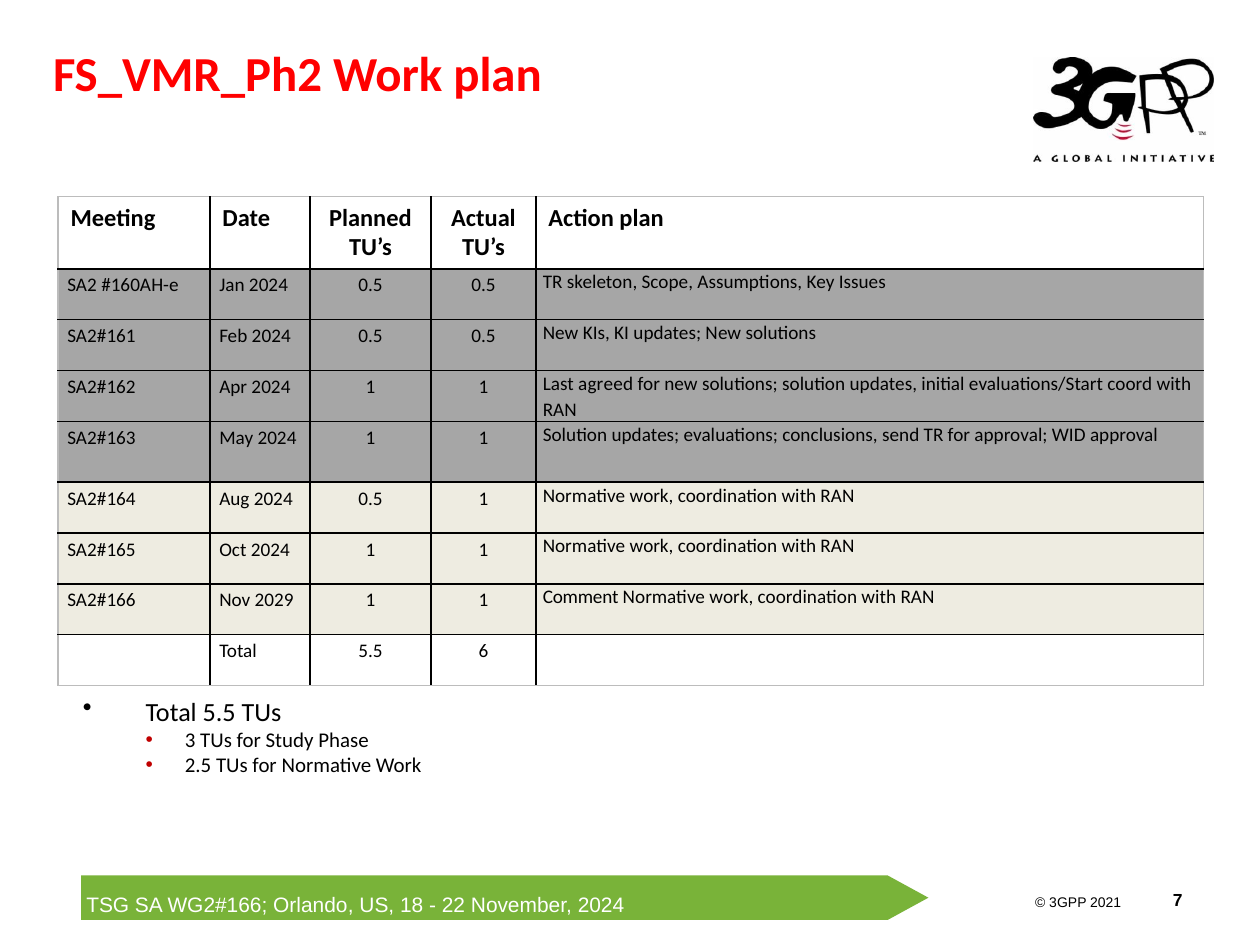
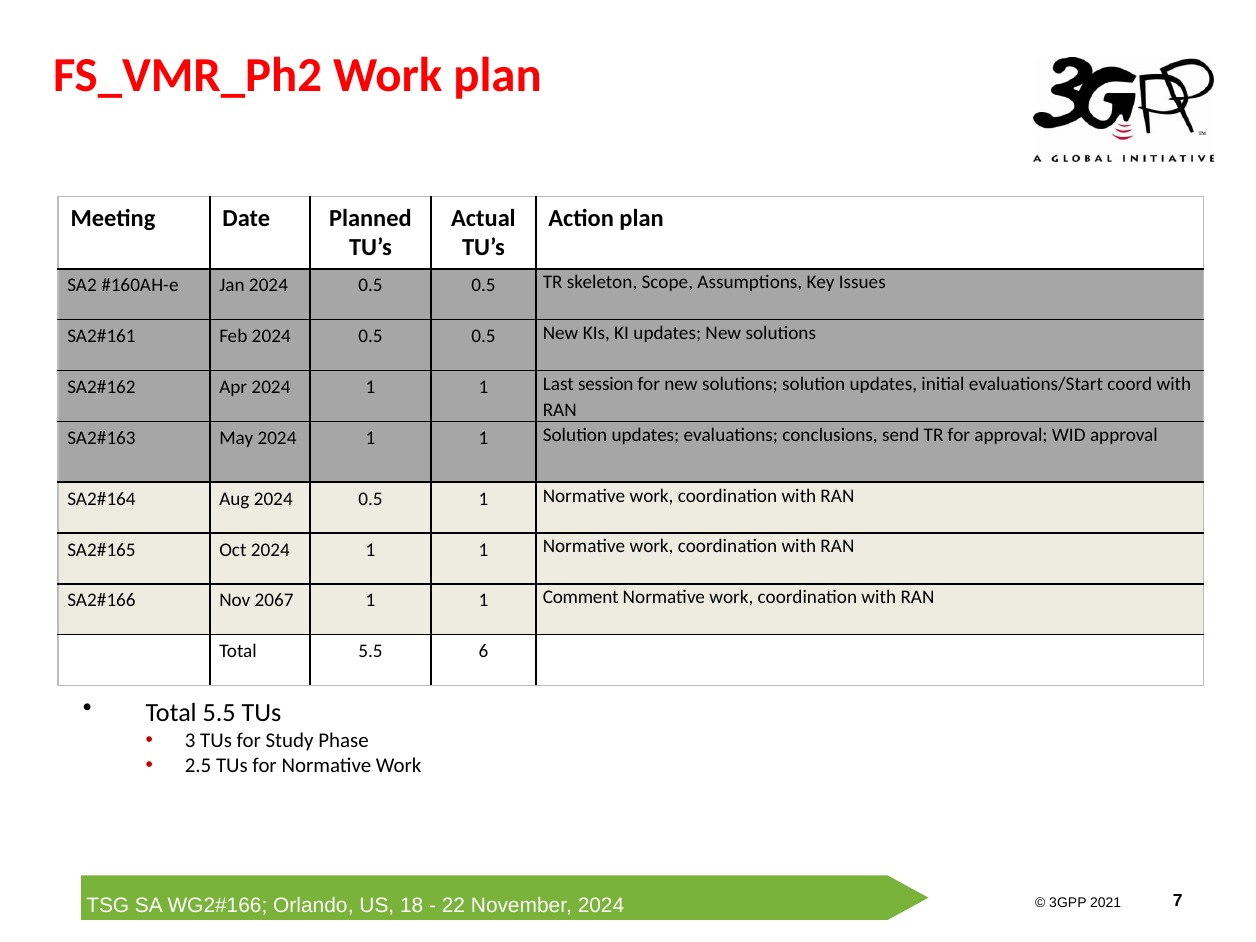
agreed: agreed -> session
2029: 2029 -> 2067
